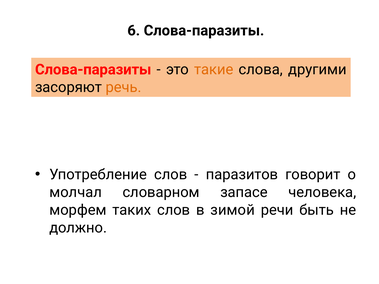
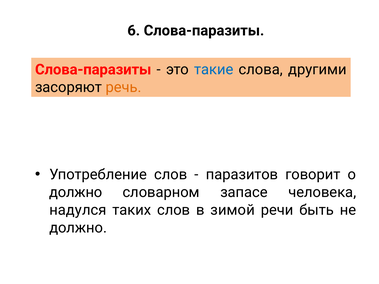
такие colour: orange -> blue
молчал at (76, 192): молчал -> должно
морфем: морфем -> надулся
